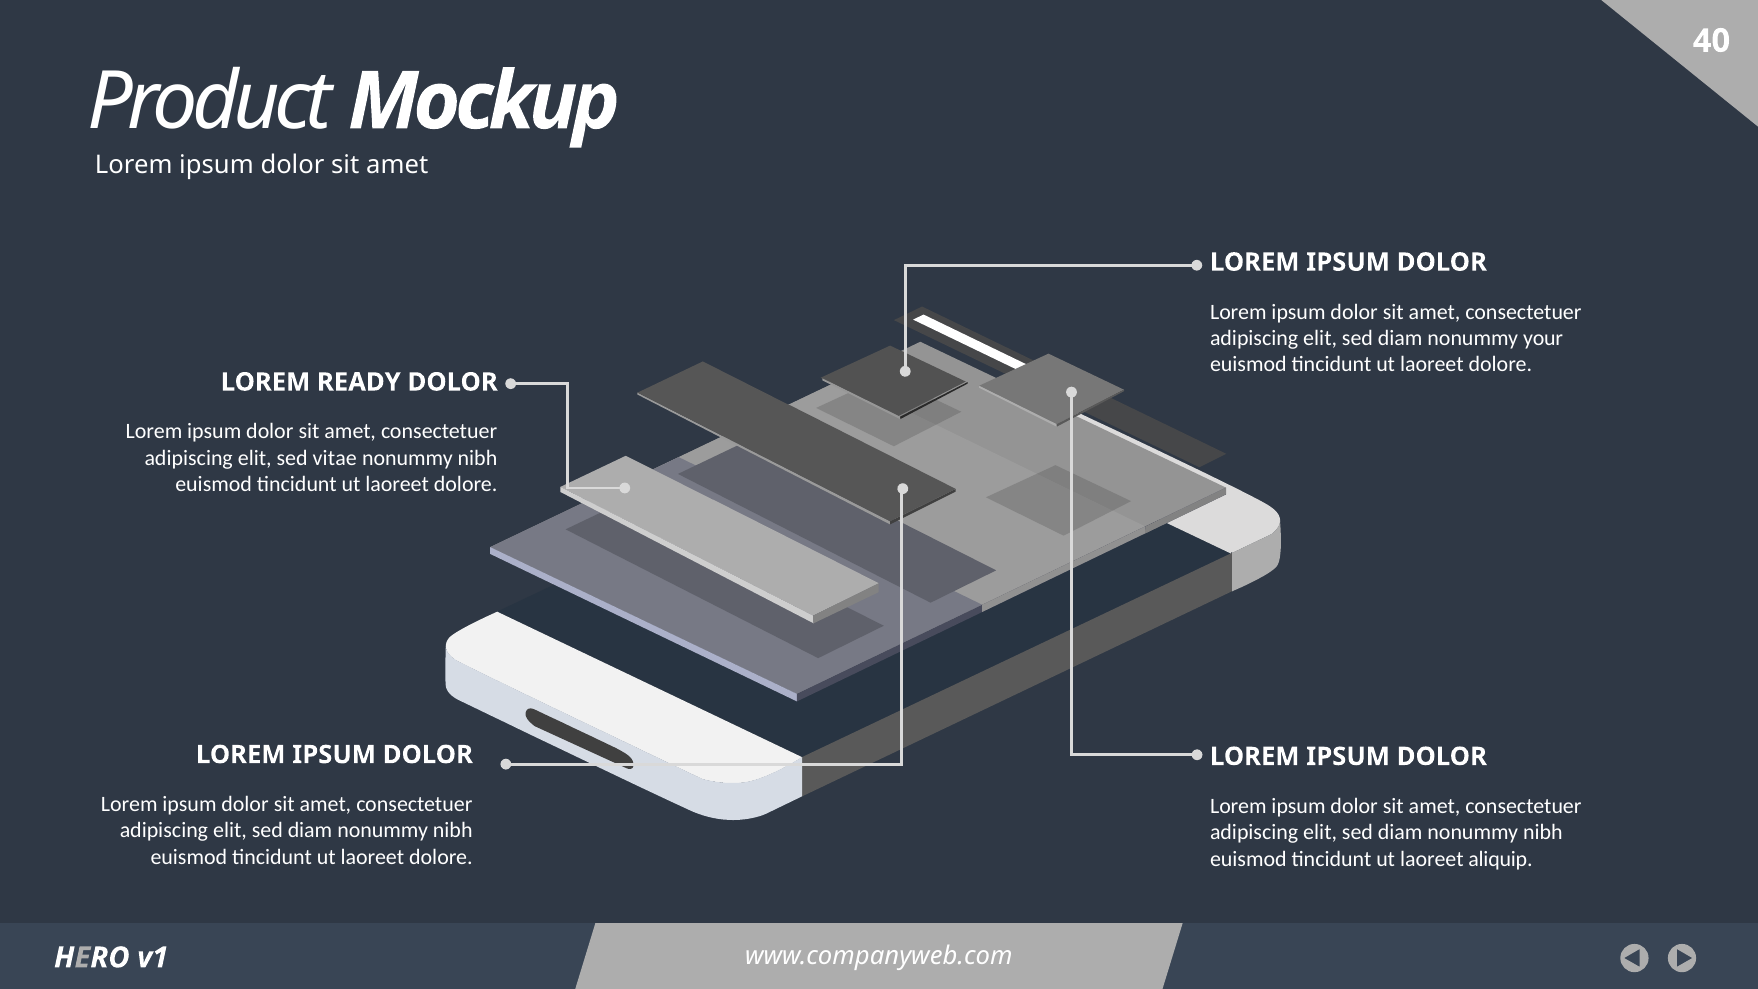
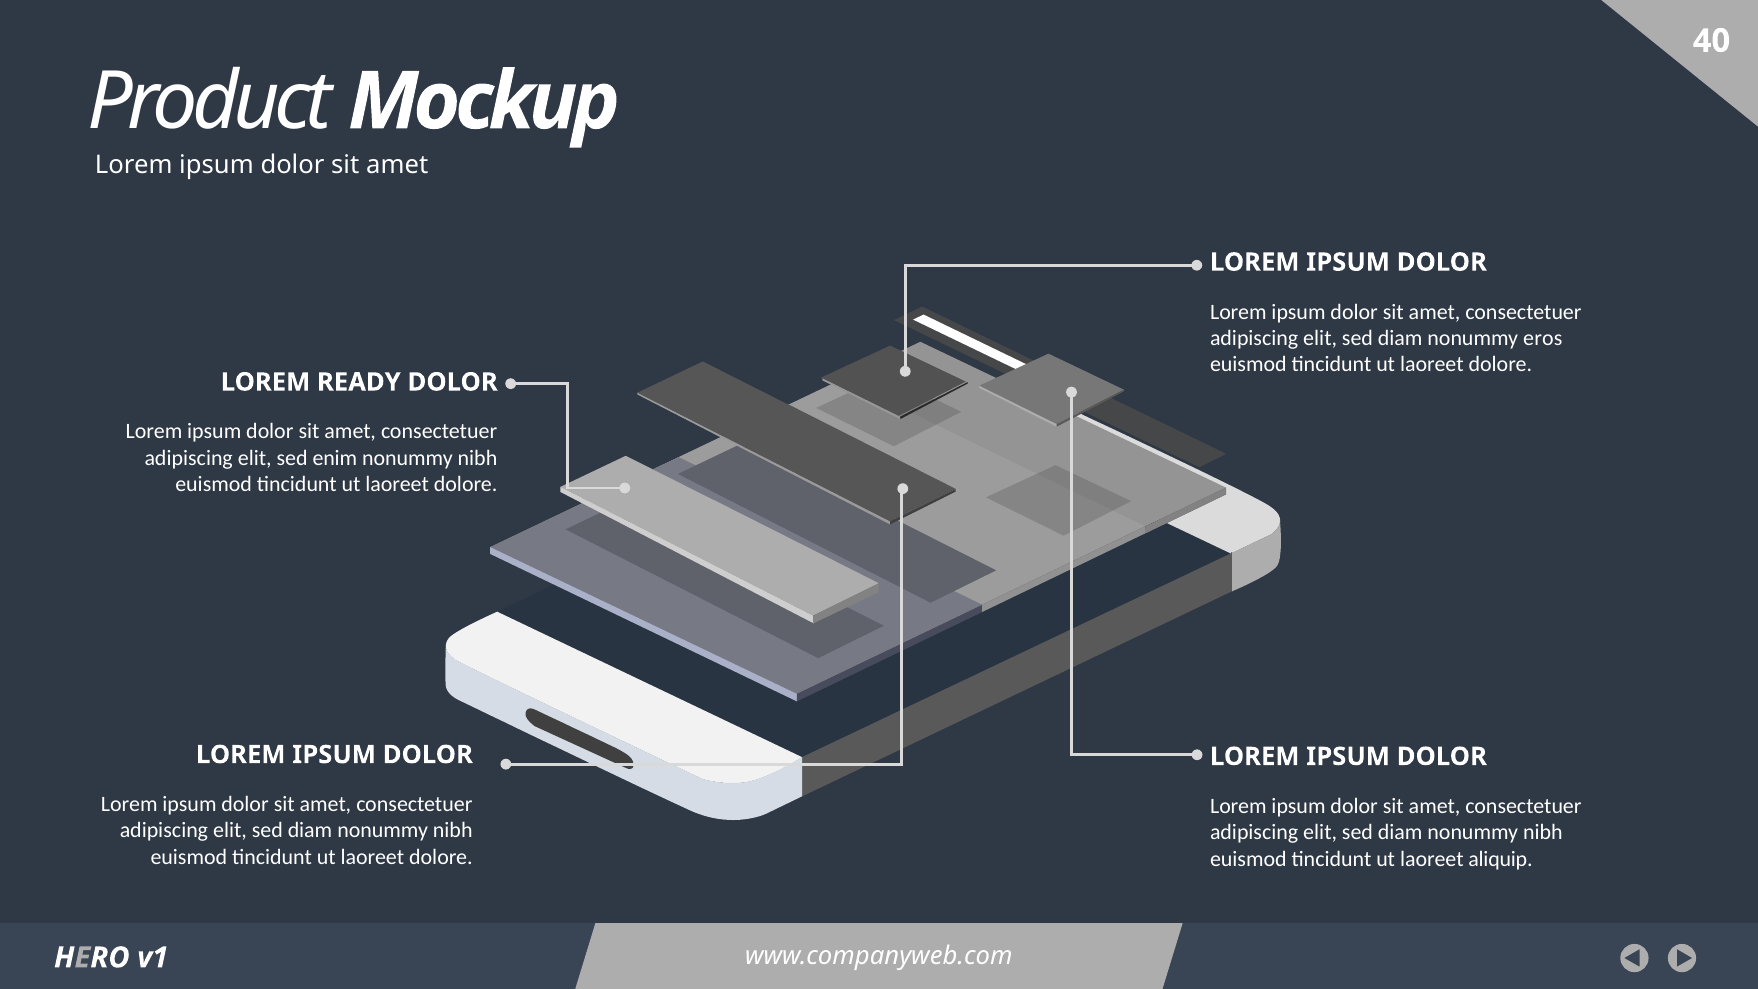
your: your -> eros
vitae: vitae -> enim
